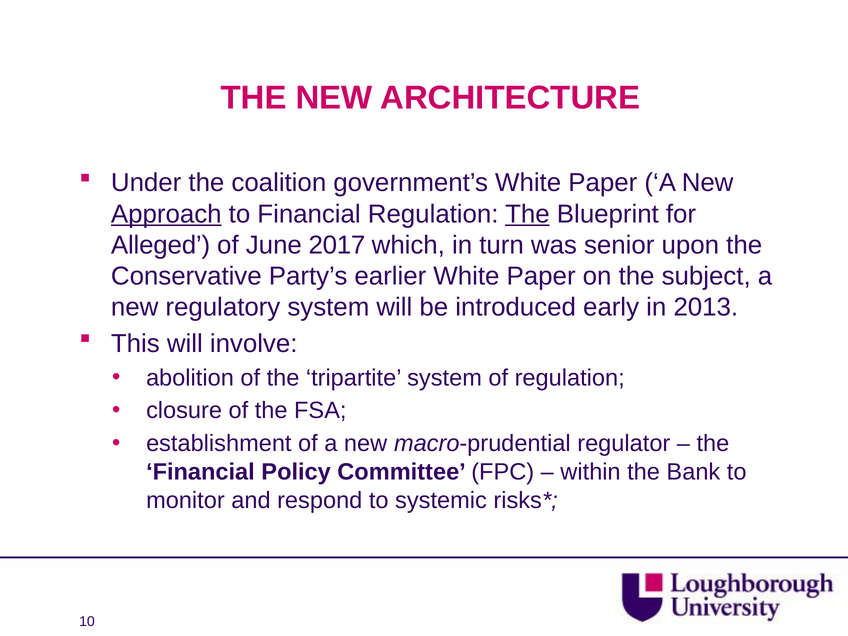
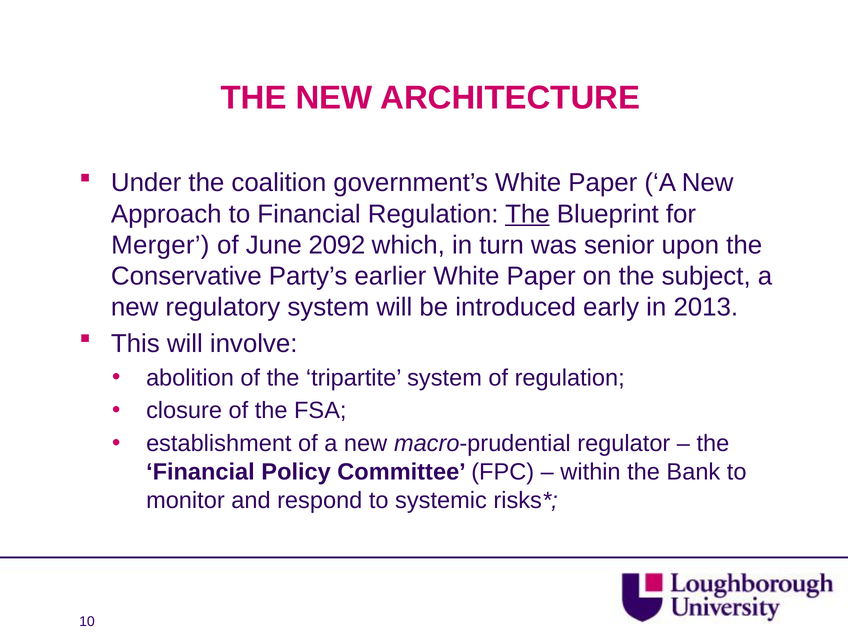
Approach underline: present -> none
Alleged: Alleged -> Merger
2017: 2017 -> 2092
